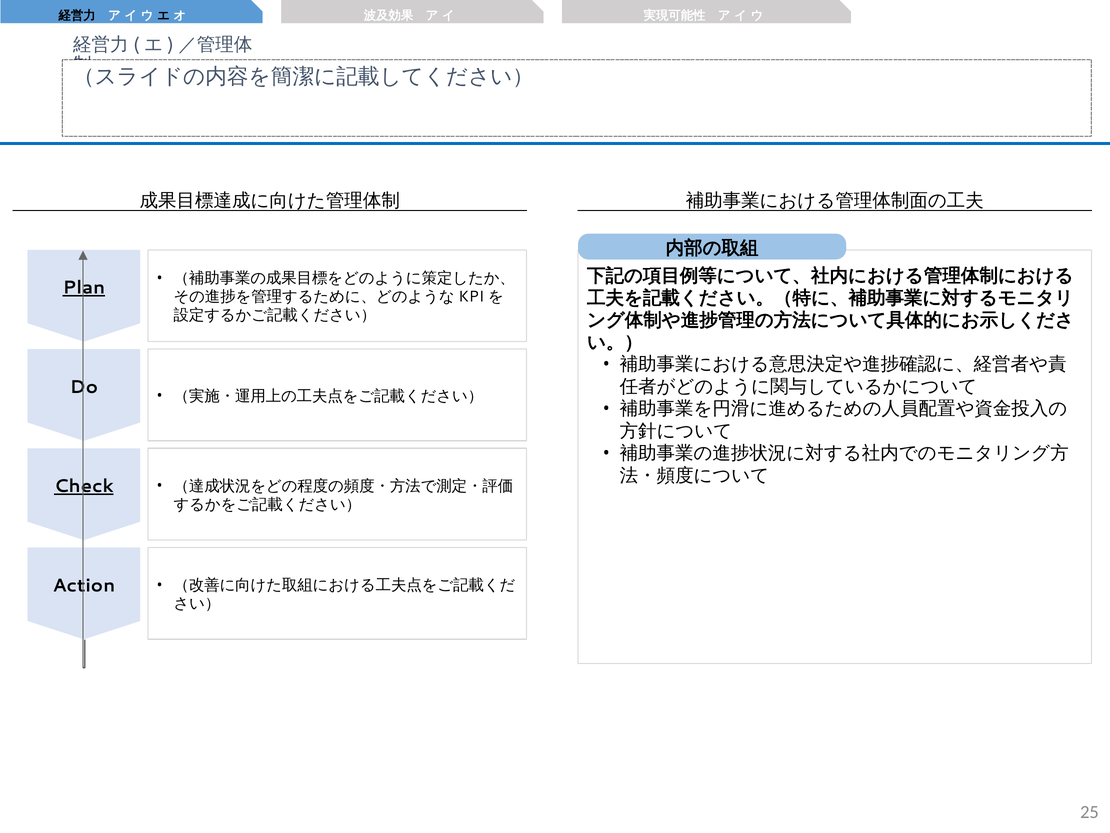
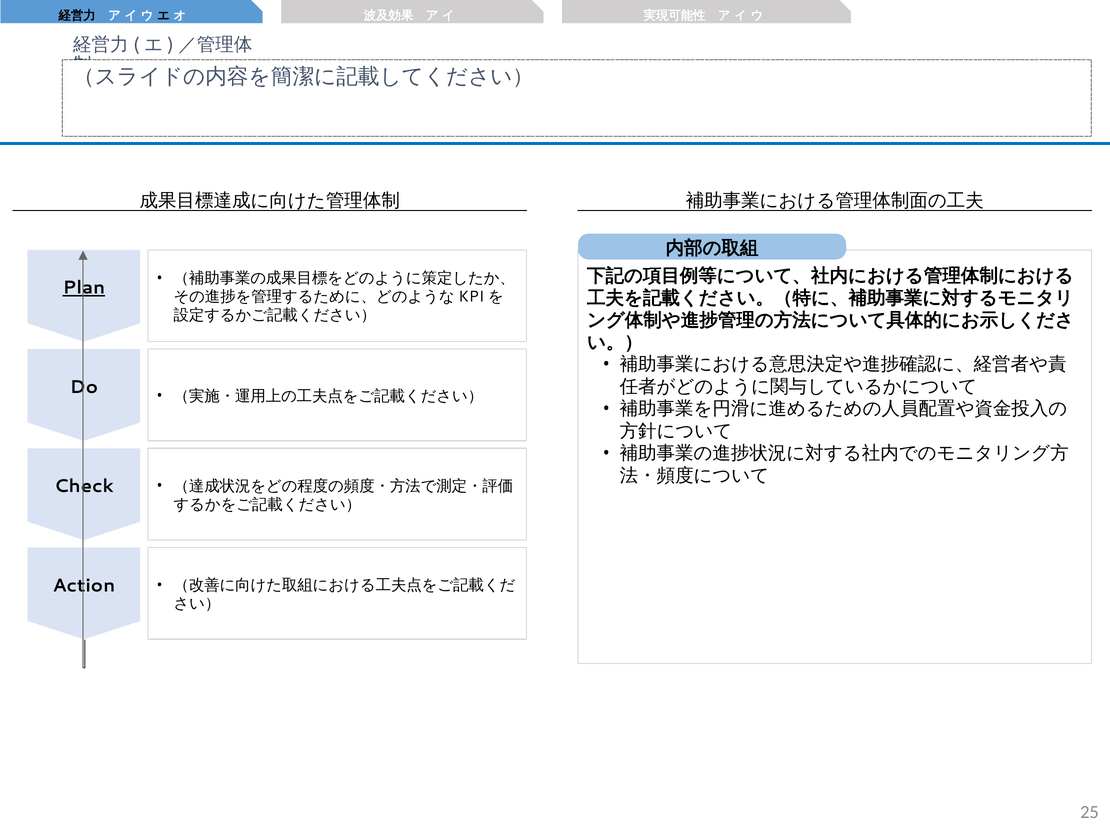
Check underline: present -> none
